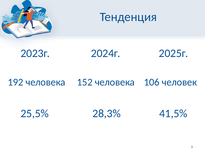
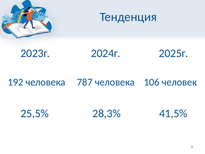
152: 152 -> 787
